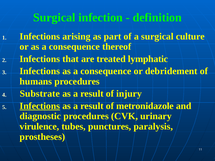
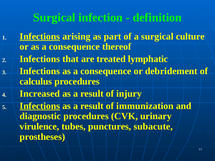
Infections at (40, 36) underline: none -> present
humans: humans -> calculus
Substrate: Substrate -> Increased
metronidazole: metronidazole -> immunization
paralysis: paralysis -> subacute
